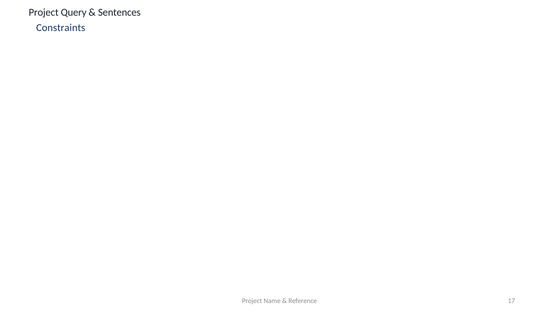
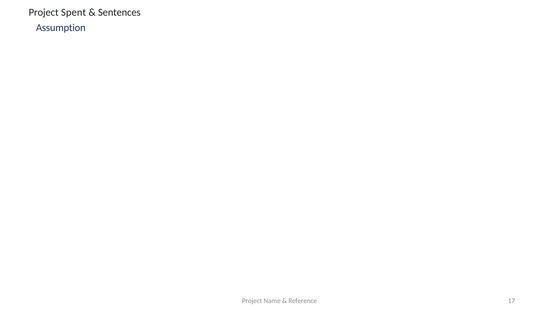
Query: Query -> Spent
Constraints: Constraints -> Assumption
